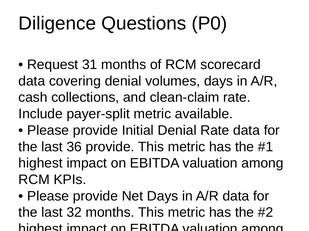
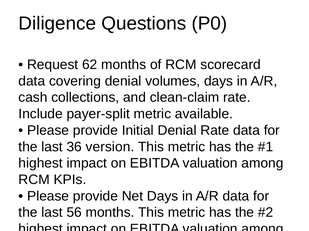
31: 31 -> 62
36 provide: provide -> version
32: 32 -> 56
